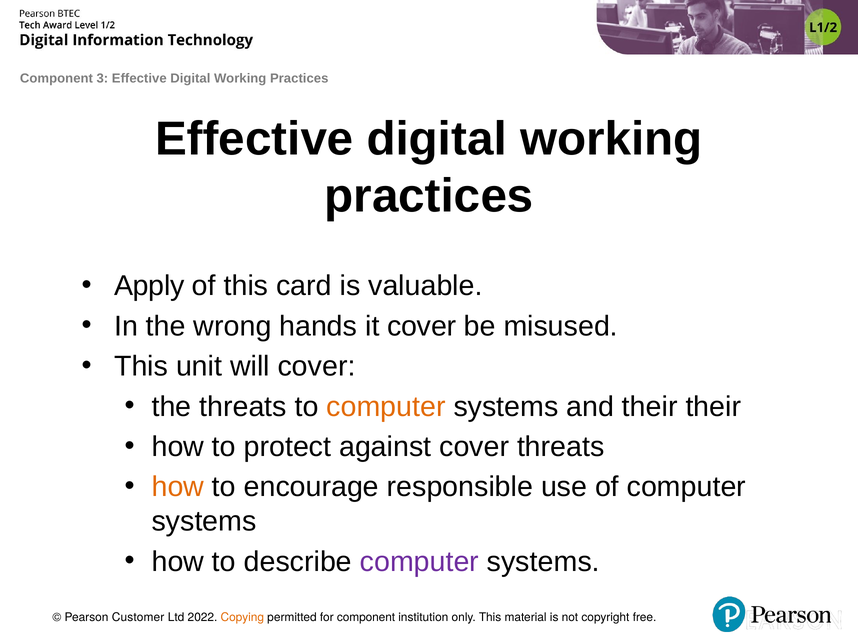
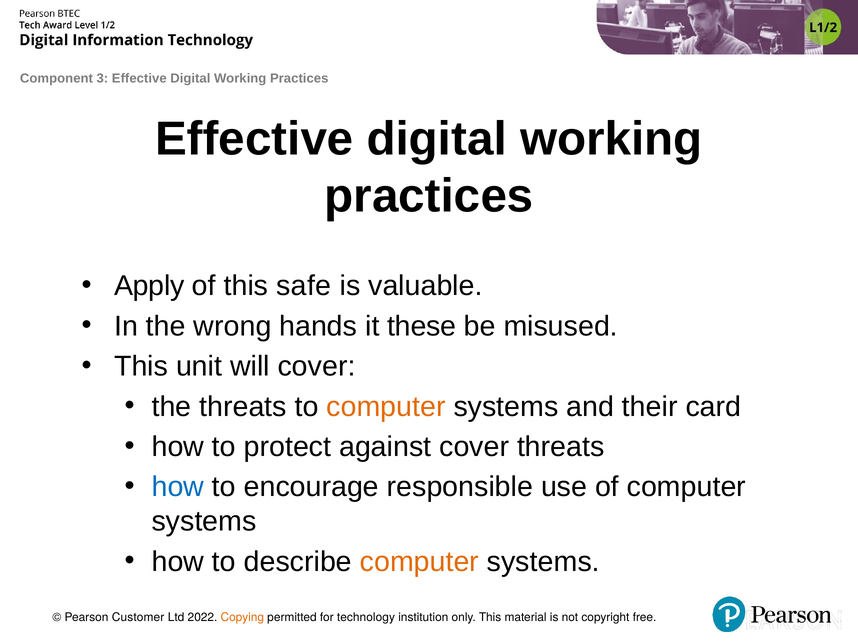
card: card -> safe
it cover: cover -> these
their their: their -> card
how at (178, 487) colour: orange -> blue
computer at (419, 562) colour: purple -> orange
for component: component -> technology
